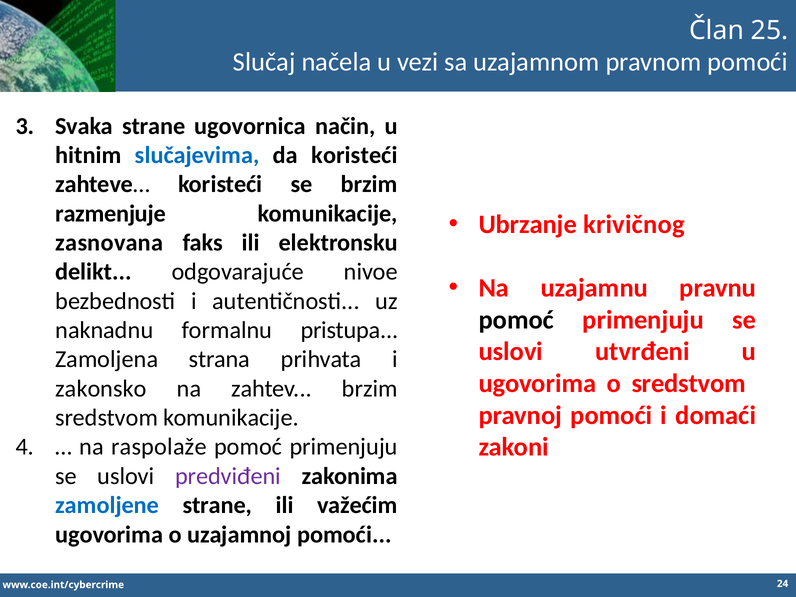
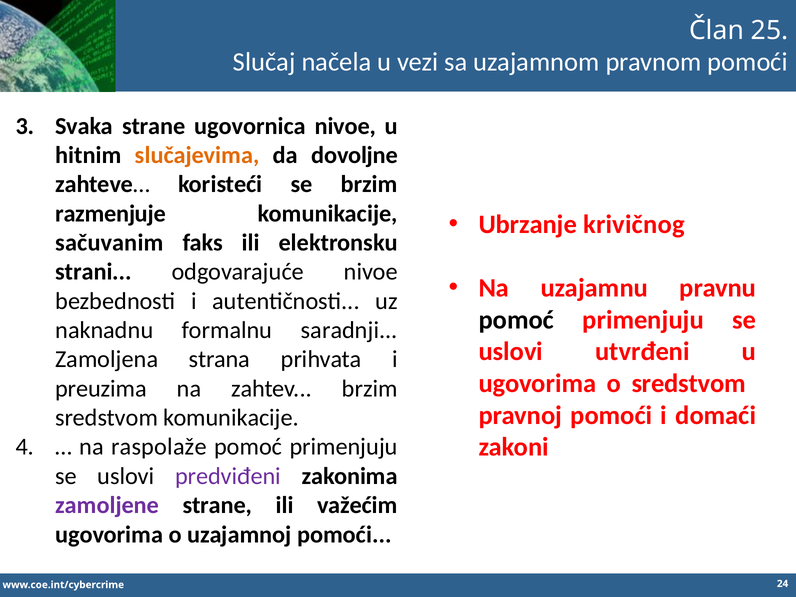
ugovornica način: način -> nivoe
slučajevima colour: blue -> orange
da koristeći: koristeći -> dovoljne
zasnovana: zasnovana -> sačuvanim
delikt: delikt -> strani
pristupa: pristupa -> saradnji
zakonsko: zakonsko -> preuzima
zamoljene colour: blue -> purple
